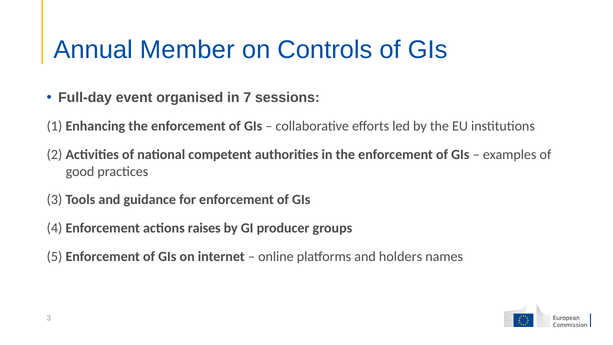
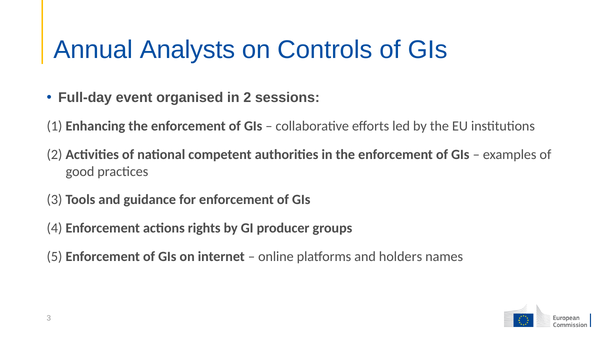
Member: Member -> Analysts
in 7: 7 -> 2
raises: raises -> rights
